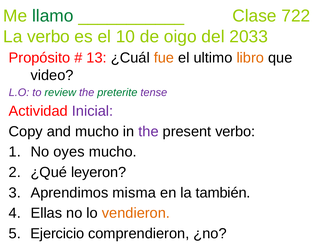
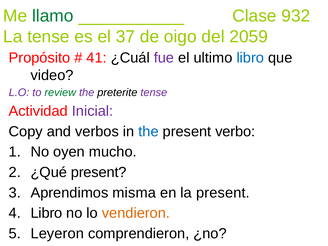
722: 722 -> 932
La verbo: verbo -> tense
10: 10 -> 37
2033: 2033 -> 2059
13: 13 -> 41
fue colour: orange -> purple
libro at (250, 58) colour: orange -> blue
preterite colour: green -> black
and mucho: mucho -> verbos
the at (148, 131) colour: purple -> blue
oyes: oyes -> oyen
¿Qué leyeron: leyeron -> present
la también: también -> present
Ellas at (46, 213): Ellas -> Libro
Ejercicio: Ejercicio -> Leyeron
